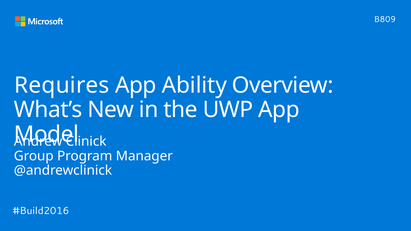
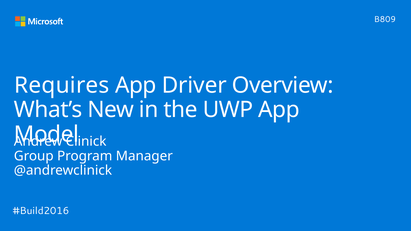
Ability: Ability -> Driver
